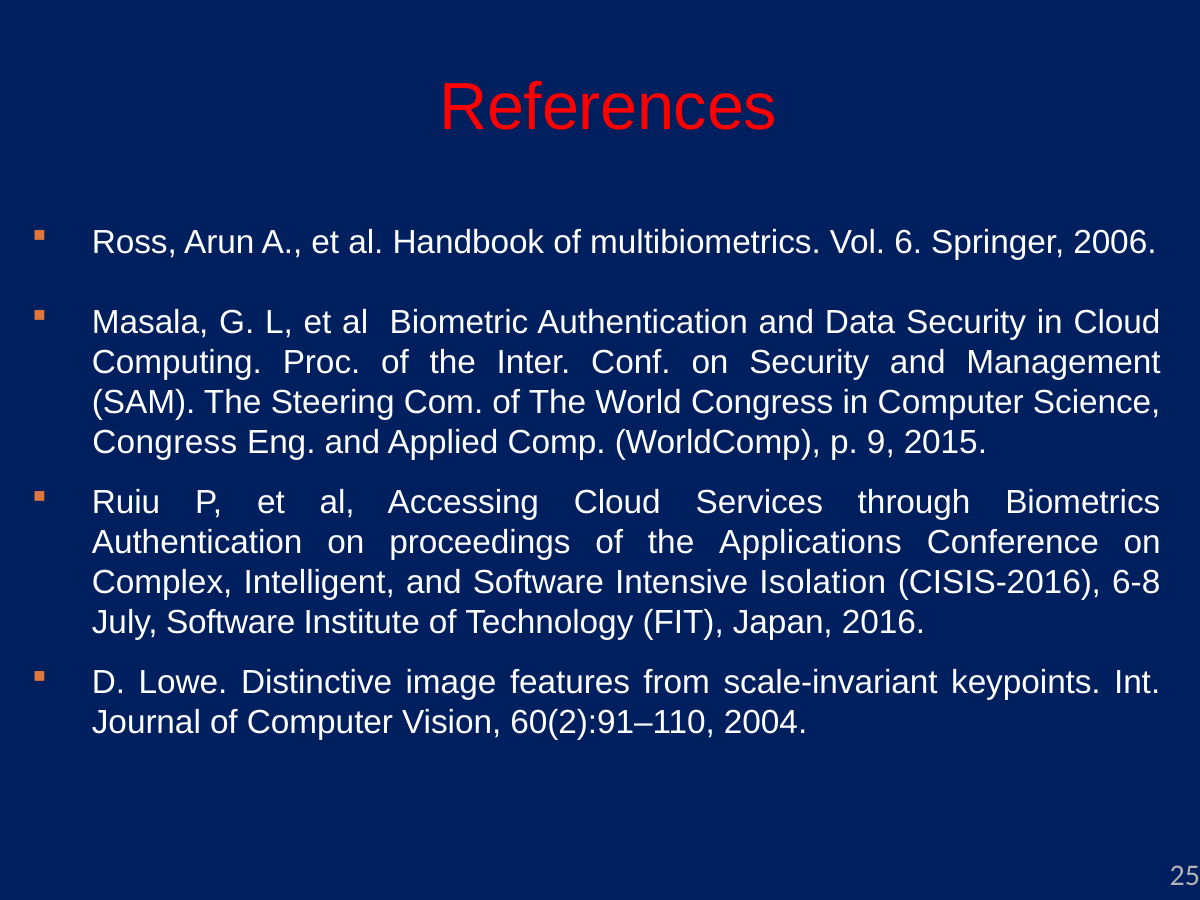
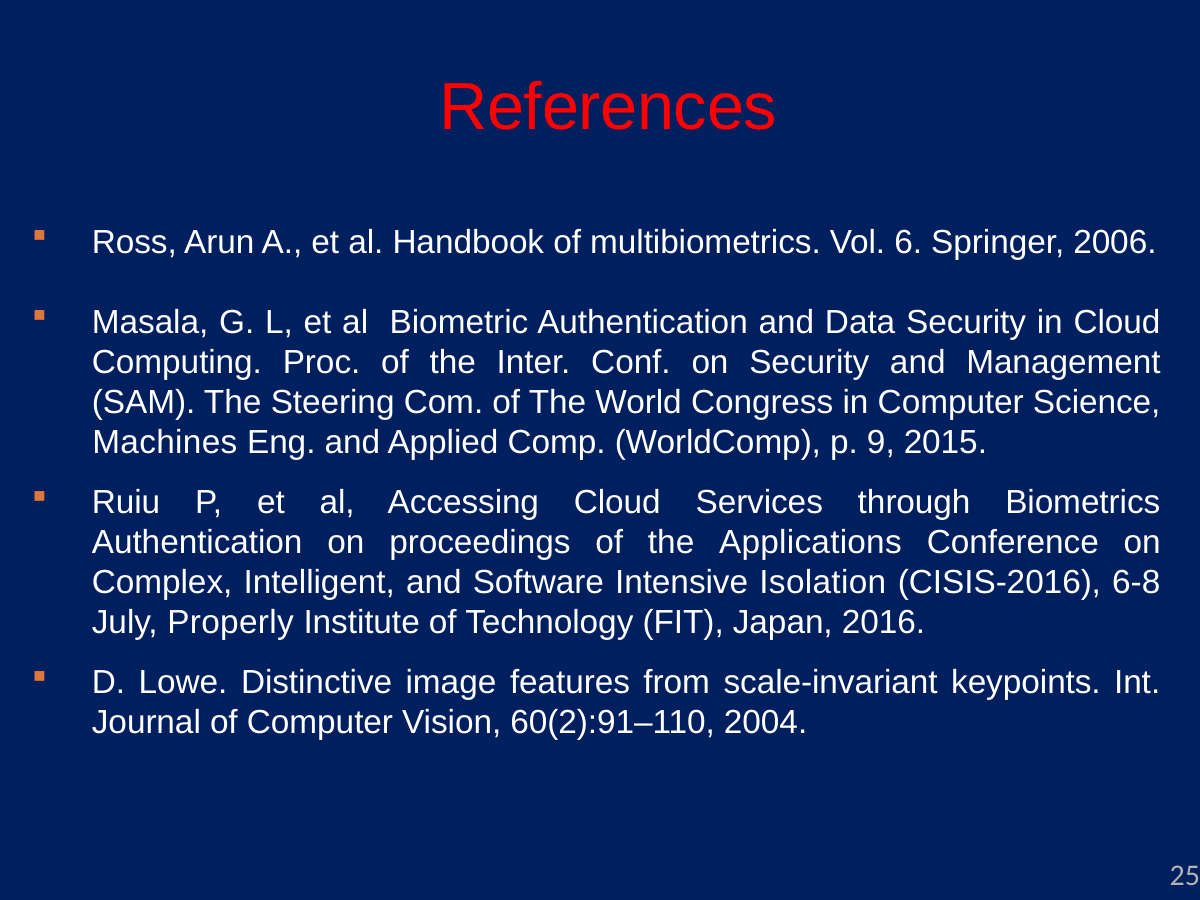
Congress at (165, 442): Congress -> Machines
July Software: Software -> Properly
